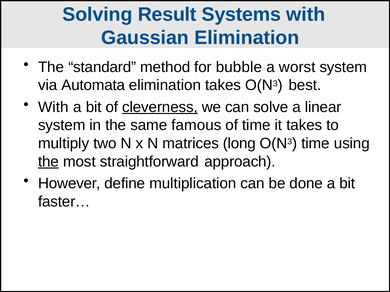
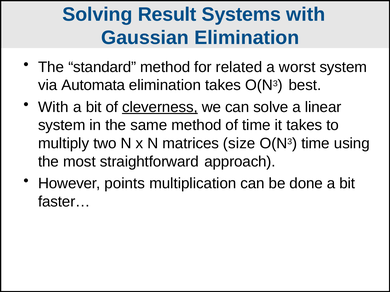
bubble: bubble -> related
same famous: famous -> method
long: long -> size
the at (48, 162) underline: present -> none
define: define -> points
